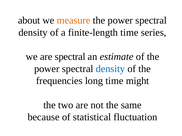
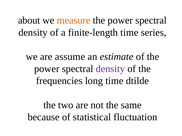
are spectral: spectral -> assume
density at (110, 69) colour: blue -> purple
might: might -> dtilde
